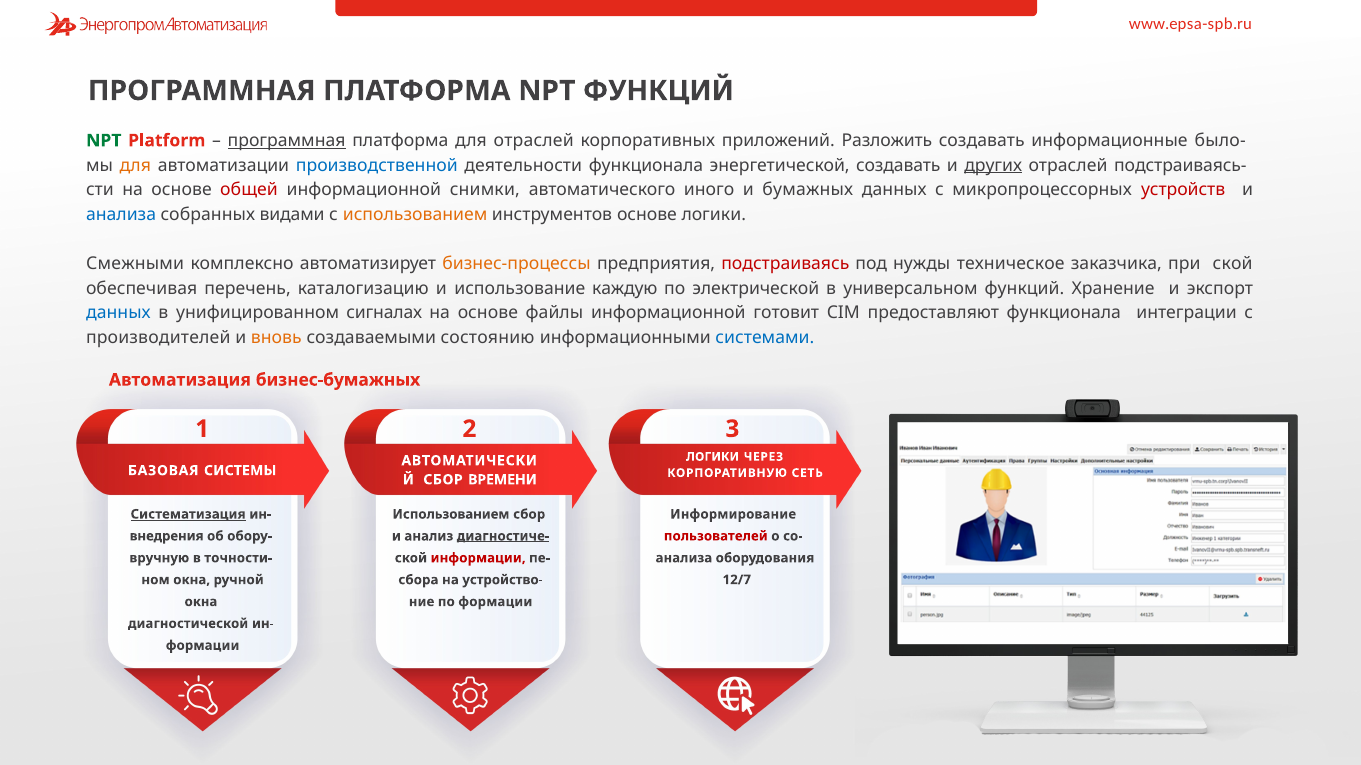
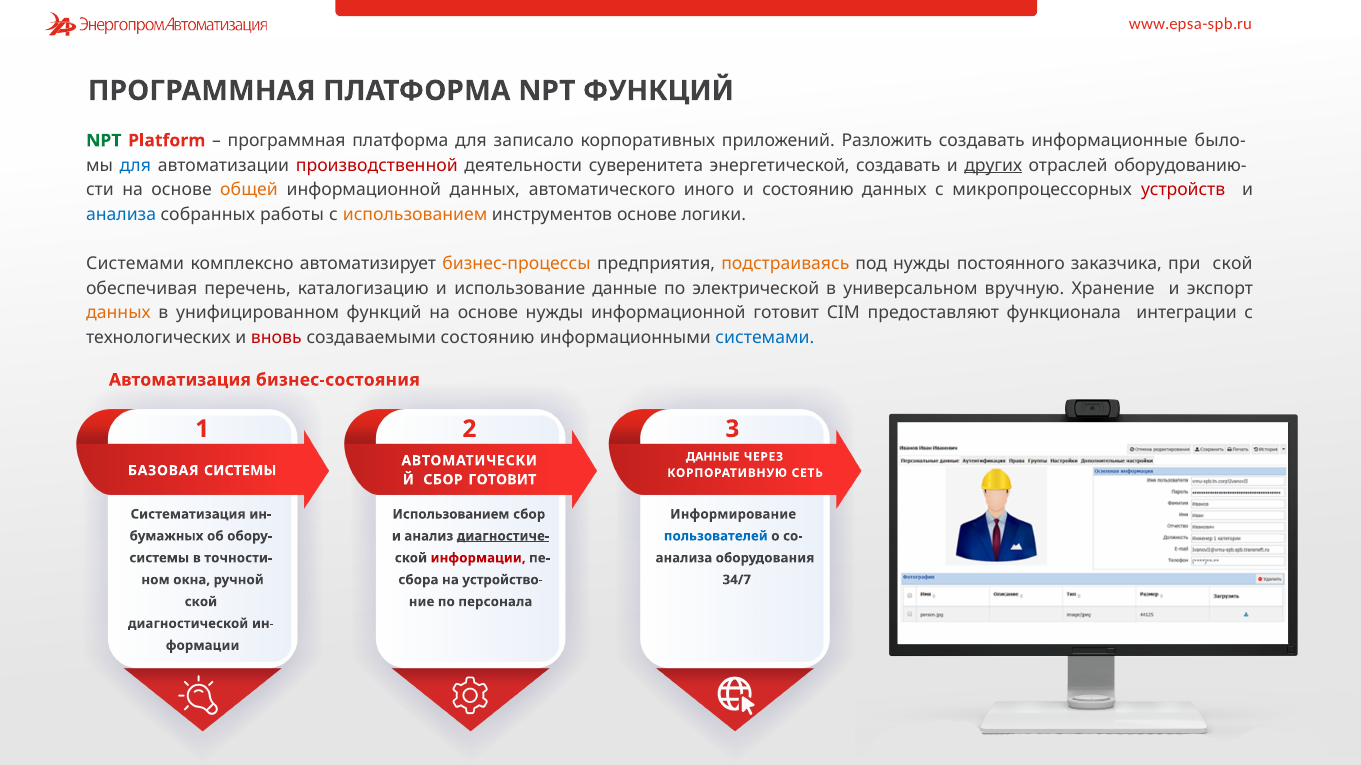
программная at (287, 141) underline: present -> none
для отраслей: отраслей -> записало
для at (135, 165) colour: orange -> blue
производственной colour: blue -> red
деятельности функционала: функционала -> суверенитета
подстраиваясь-: подстраиваясь- -> оборудованию-
общей colour: red -> orange
информационной снимки: снимки -> данных
и бумажных: бумажных -> состоянию
видами: видами -> работы
Смежными at (135, 264): Смежными -> Системами
подстраиваясь colour: red -> orange
техническое: техническое -> постоянного
использование каждую: каждую -> данные
универсальном функций: функций -> вручную
данных at (118, 313) colour: blue -> orange
унифицированном сигналах: сигналах -> функций
основе файлы: файлы -> нужды
производителей: производителей -> технологических
вновь colour: orange -> red
бизнес-бумажных: бизнес-бумажных -> бизнес-состояния
ЛОГИКИ at (713, 457): ЛОГИКИ -> ДАННЫЕ
СБОР ВРЕМЕНИ: ВРЕМЕНИ -> ГОТОВИТ
Систематизация underline: present -> none
внедрения: внедрения -> бумажных
пользователей colour: red -> blue
вручную at (159, 558): вручную -> системы
12/7: 12/7 -> 34/7
окна at (201, 602): окна -> ской
по формации: формации -> персонала
